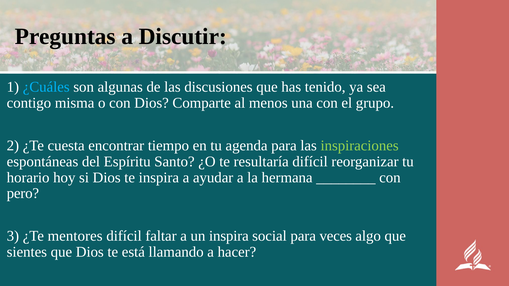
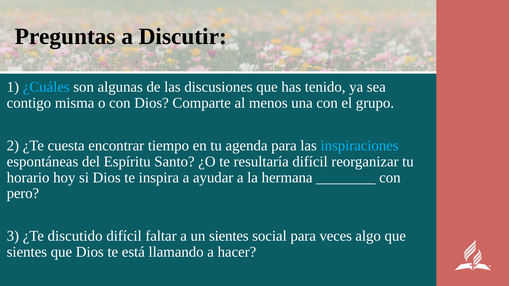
inspiraciones colour: light green -> light blue
mentores: mentores -> discutido
un inspira: inspira -> sientes
